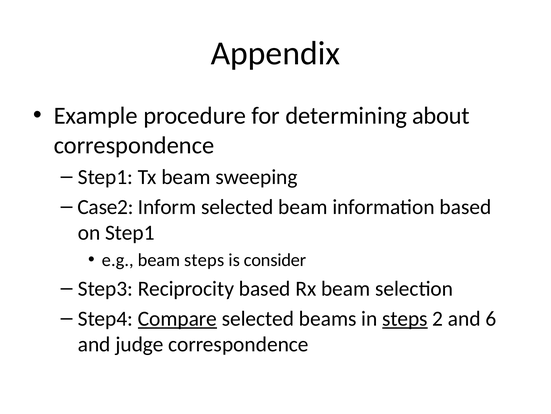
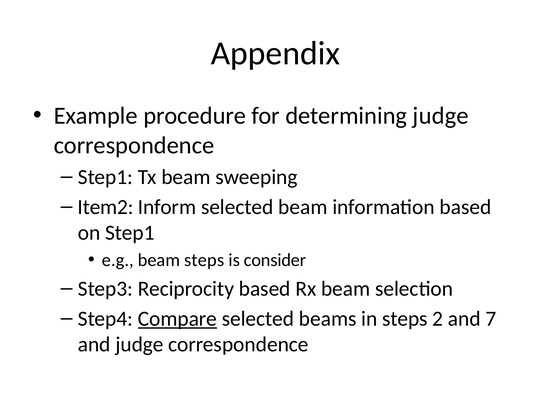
determining about: about -> judge
Case2: Case2 -> Item2
steps at (405, 318) underline: present -> none
6: 6 -> 7
